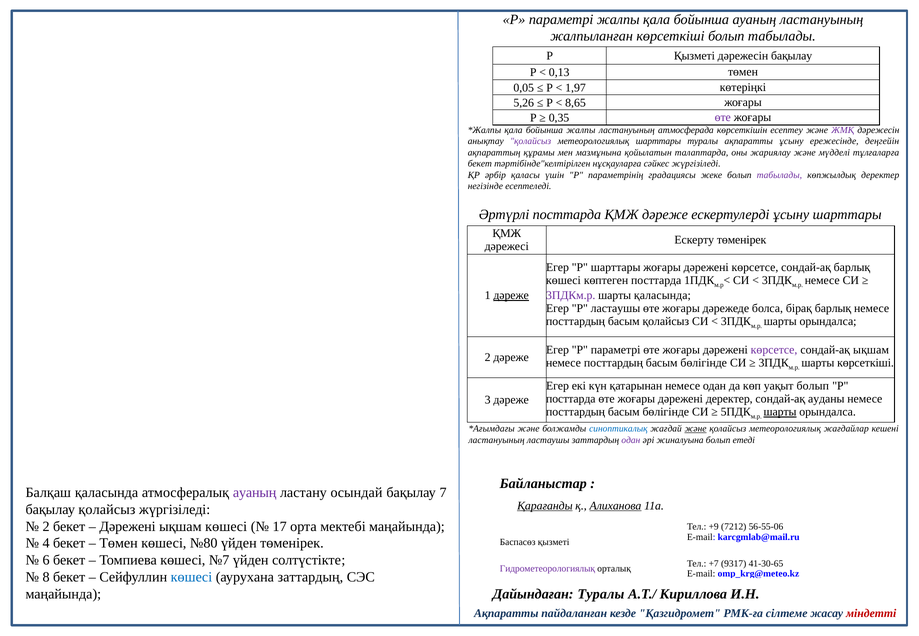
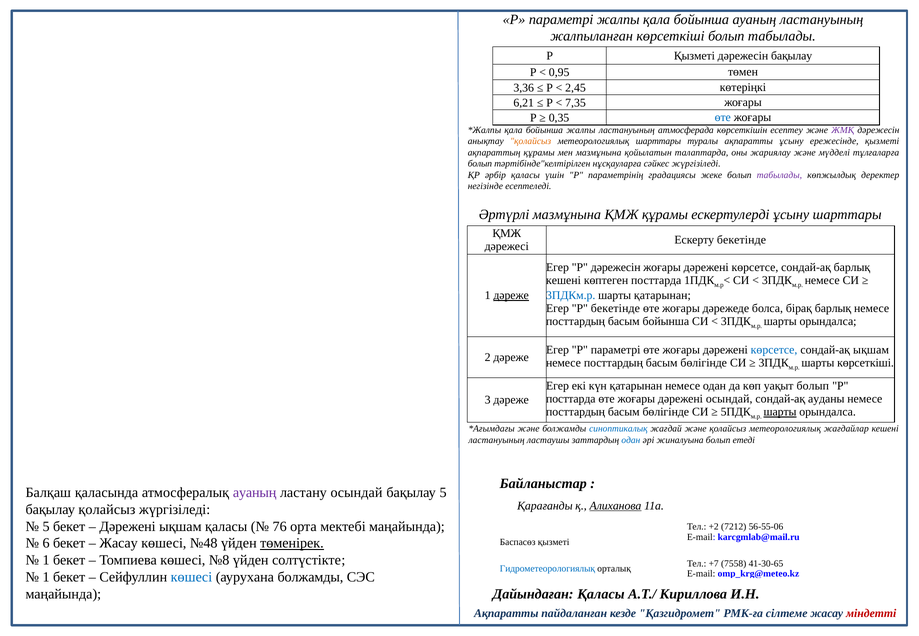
0,13: 0,13 -> 0,95
0,05: 0,05 -> 3,36
1,97: 1,97 -> 2,45
5,26: 5,26 -> 6,21
8,65: 8,65 -> 7,35
өте at (723, 118) colour: purple -> blue
қолайсыз at (531, 141) colour: purple -> orange
ережесінде деңгейін: деңгейін -> қызметі
бекет at (480, 164): бекет -> болып
Әртүрлі посттарда: посттарда -> мазмұнына
ҚМЖ дәреже: дәреже -> құрамы
Ескерту төменірек: төменірек -> бекетінде
Р шарттары: шарттары -> дәрежесін
көшесі at (563, 281): көшесі -> кешені
3ПДКм.р colour: purple -> blue
шарты қаласында: қаласында -> қатарынан
P ластаушы: ластаушы -> бекетінде
басым қолайсыз: қолайсыз -> бойынша
көрсетсе at (774, 350) colour: purple -> blue
дәрежені деректер: деректер -> осындай
және at (696, 429) underline: present -> none
одан at (631, 440) colour: purple -> blue
бақылау 7: 7 -> 5
Қарағанды underline: present -> none
2 at (46, 527): 2 -> 5
ықшам көшесі: көшесі -> қаласы
17: 17 -> 76
+9: +9 -> +2
4: 4 -> 6
Төмен at (119, 543): Төмен -> Жасау
№80: №80 -> №48
төменірек at (292, 543) underline: none -> present
6 at (46, 560): 6 -> 1
№7: №7 -> №8
9317: 9317 -> 7558
Гидрометеорологиялық colour: purple -> blue
8 at (46, 577): 8 -> 1
аурухана заттардың: заттардың -> болжамды
Дайындаған Туралы: Туралы -> Қаласы
